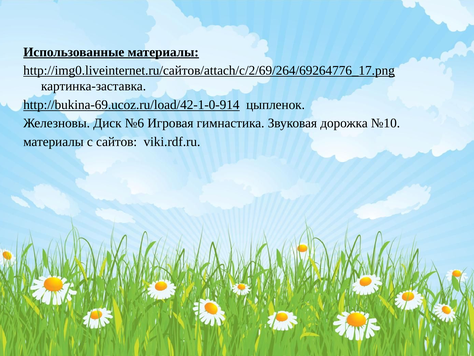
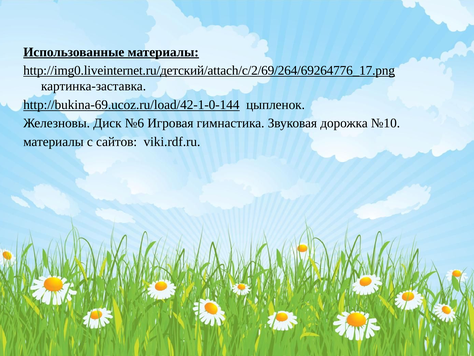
http://img0.liveinternet.ru/сайтов/attach/c/2/69/264/69264776_17.png: http://img0.liveinternet.ru/сайтов/attach/c/2/69/264/69264776_17.png -> http://img0.liveinternet.ru/детский/attach/c/2/69/264/69264776_17.png
http://bukina-69.ucoz.ru/load/42-1-0-914: http://bukina-69.ucoz.ru/load/42-1-0-914 -> http://bukina-69.ucoz.ru/load/42-1-0-144
